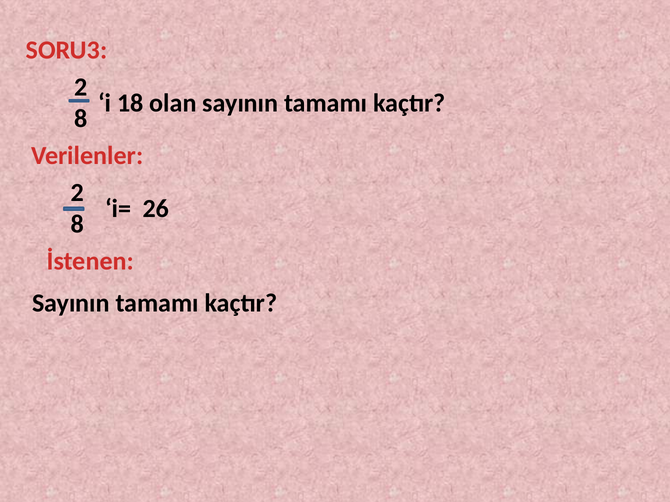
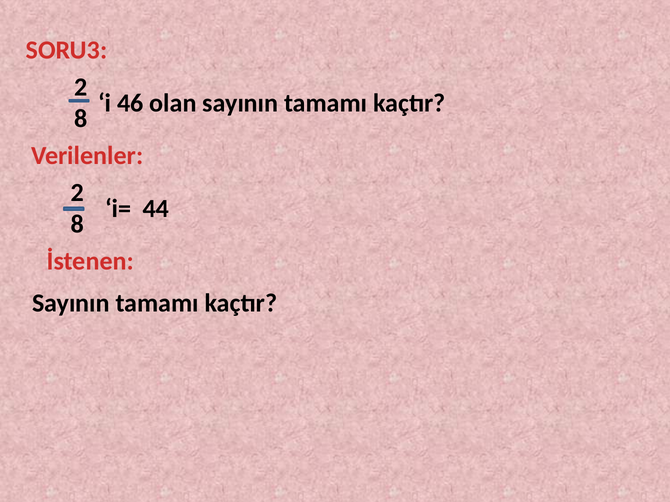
18: 18 -> 46
26: 26 -> 44
